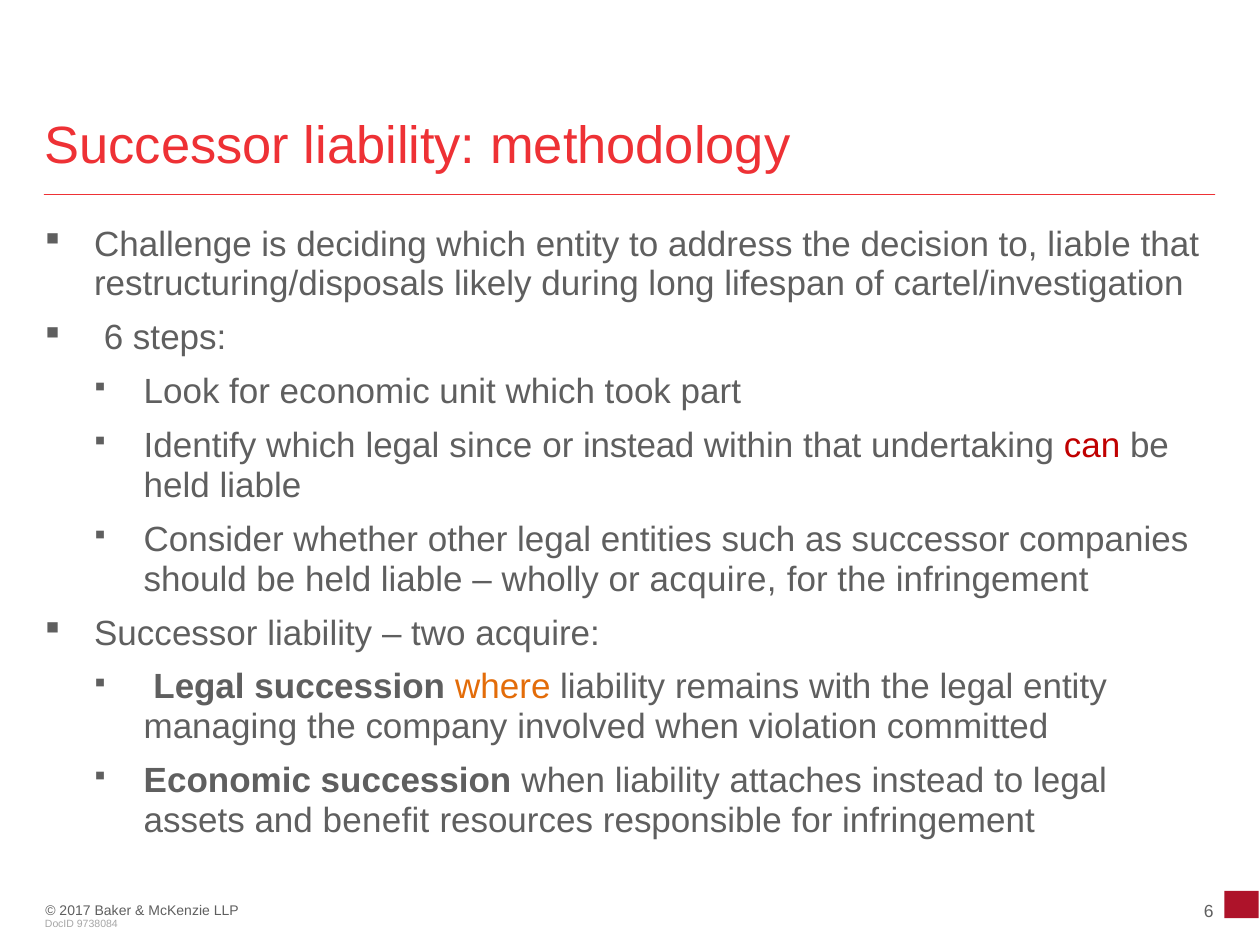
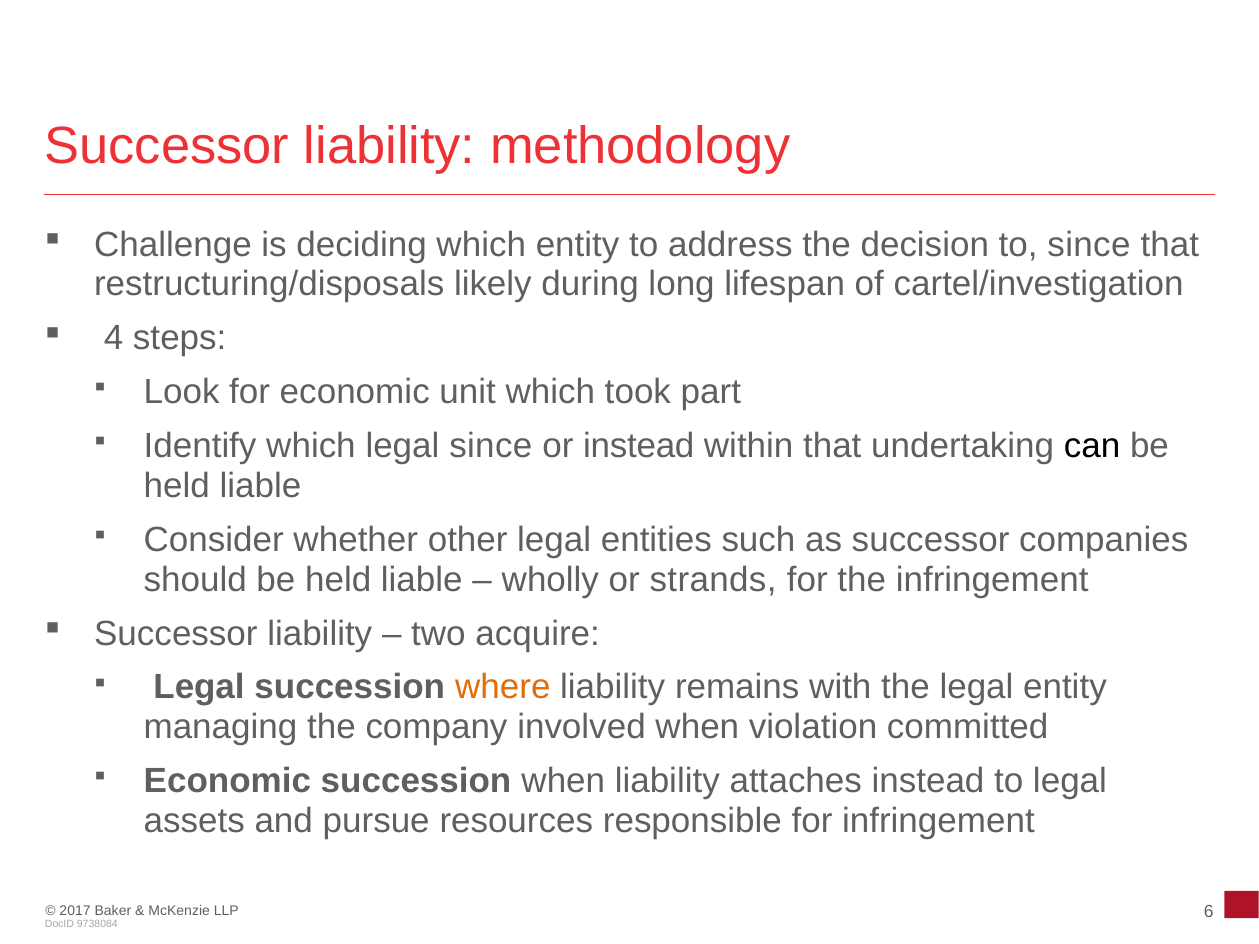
to liable: liable -> since
6 at (114, 338): 6 -> 4
can colour: red -> black
or acquire: acquire -> strands
benefit: benefit -> pursue
